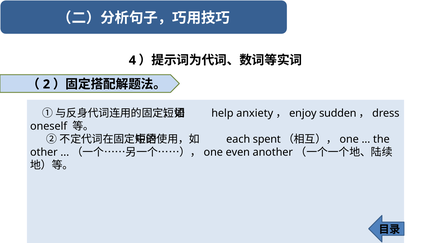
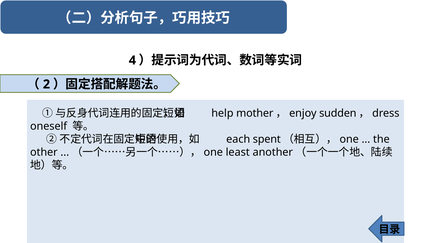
anxiety: anxiety -> mother
even: even -> least
